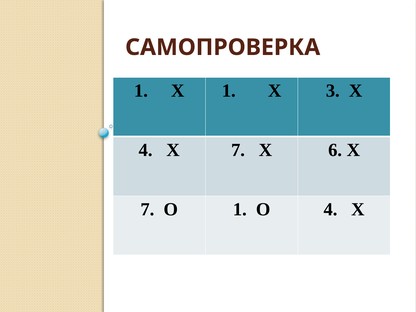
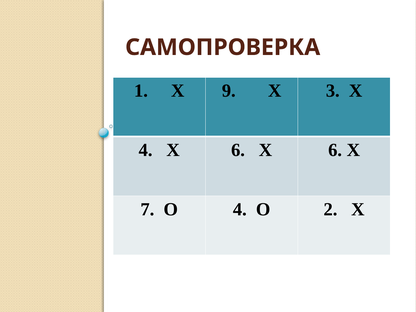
Х 1: 1 -> 9
4 Х 7: 7 -> 6
О 1: 1 -> 4
О 4: 4 -> 2
